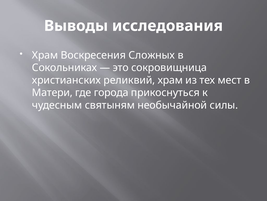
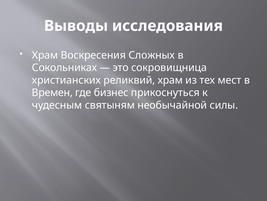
Матери: Матери -> Времен
города: города -> бизнес
